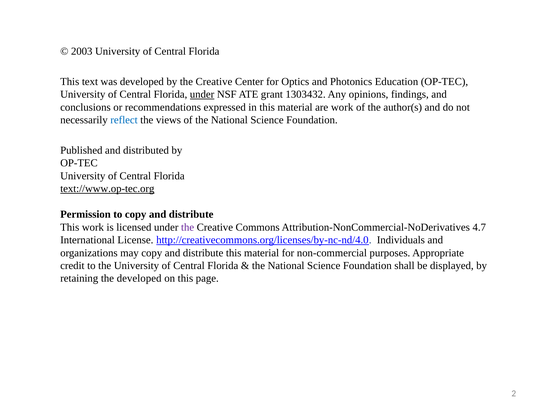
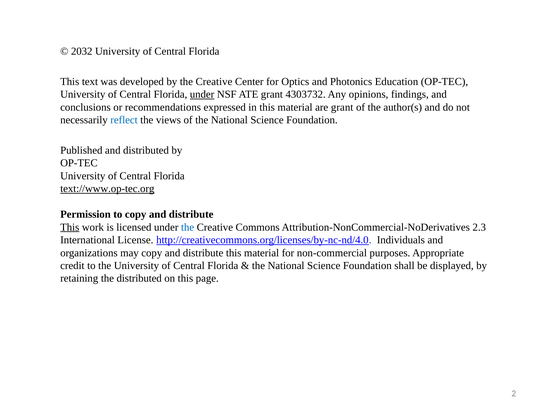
2003: 2003 -> 2032
1303432: 1303432 -> 4303732
are work: work -> grant
This at (70, 227) underline: none -> present
the at (188, 227) colour: purple -> blue
4.7: 4.7 -> 2.3
the developed: developed -> distributed
